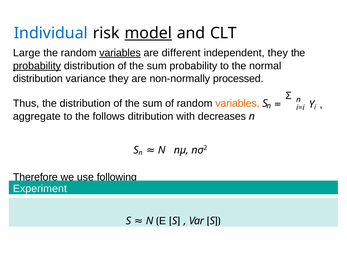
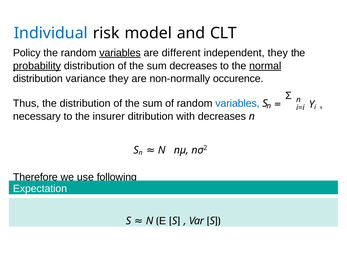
model underline: present -> none
Large: Large -> Policy
sum probability: probability -> decreases
normal underline: none -> present
processed: processed -> occurence
variables at (237, 103) colour: orange -> blue
aggregate: aggregate -> necessary
follows: follows -> insurer
Experiment: Experiment -> Expectation
